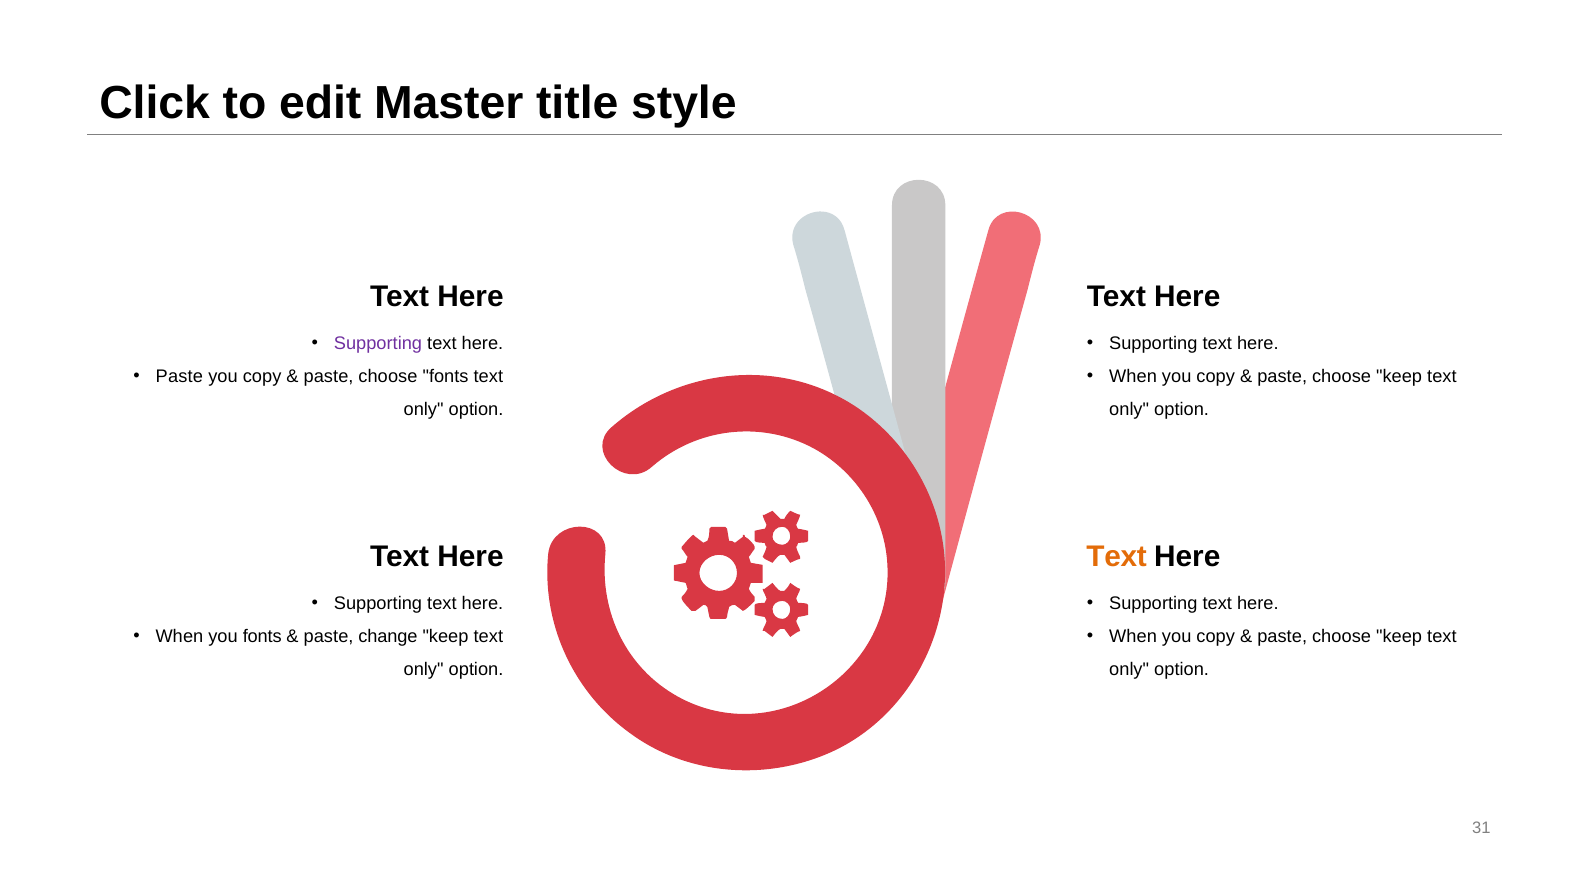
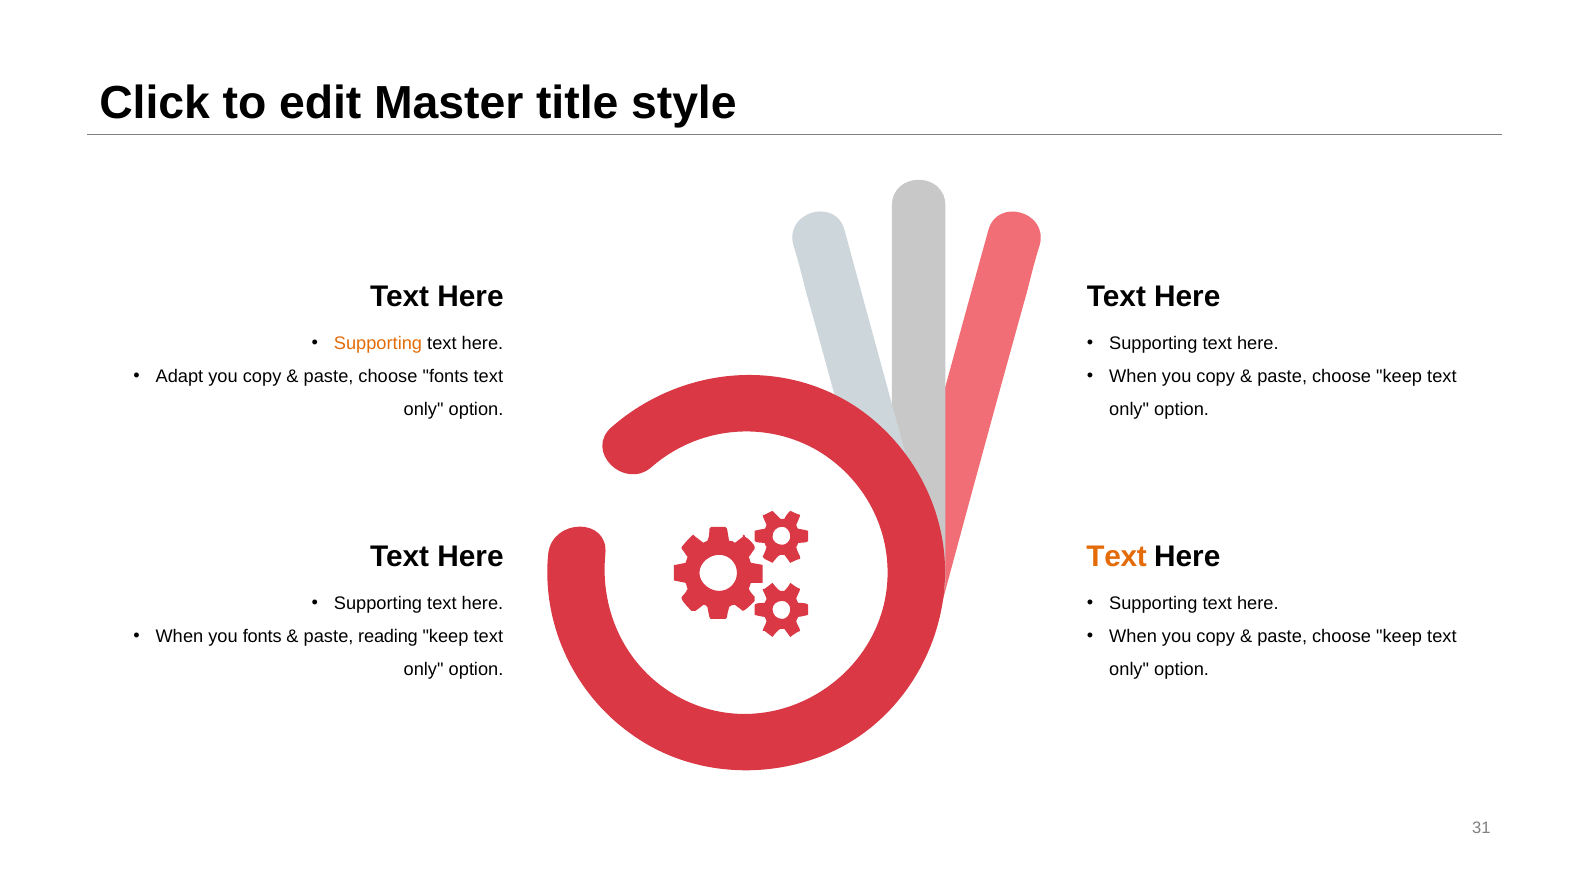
Supporting at (378, 344) colour: purple -> orange
Paste at (179, 377): Paste -> Adapt
change: change -> reading
